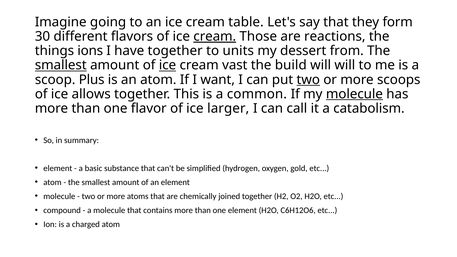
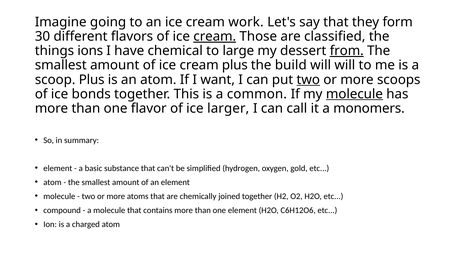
table: table -> work
reactions: reactions -> classified
have together: together -> chemical
units: units -> large
from underline: none -> present
smallest at (61, 65) underline: present -> none
ice at (168, 65) underline: present -> none
cream vast: vast -> plus
allows: allows -> bonds
catabolism: catabolism -> monomers
